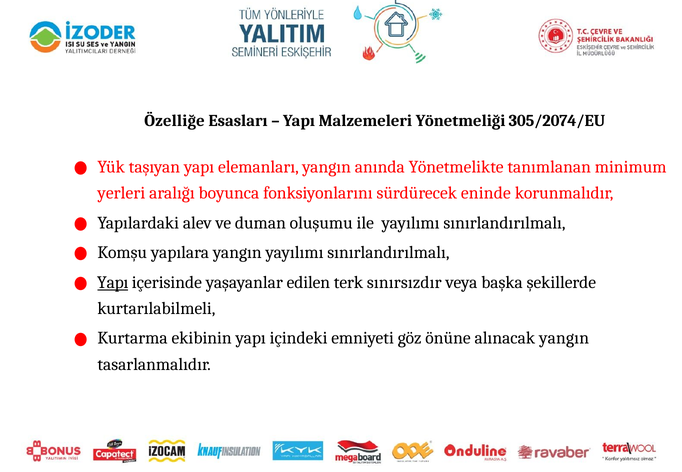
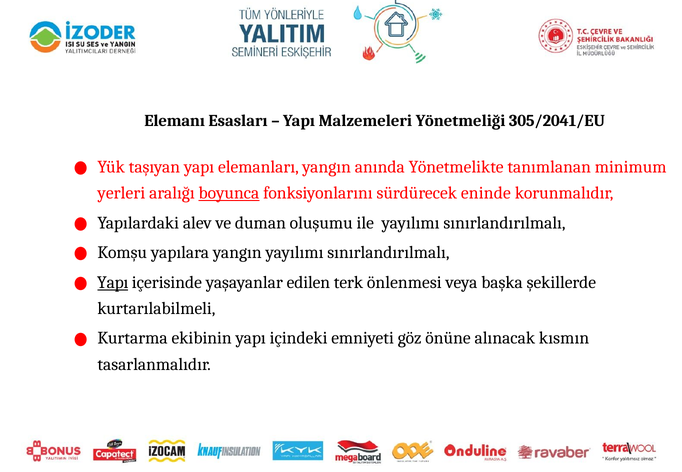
Özelliğe: Özelliğe -> Elemanı
305/2074/EU: 305/2074/EU -> 305/2041/EU
boyunca underline: none -> present
sınırsızdır: sınırsızdır -> önlenmesi
alınacak yangın: yangın -> kısmın
